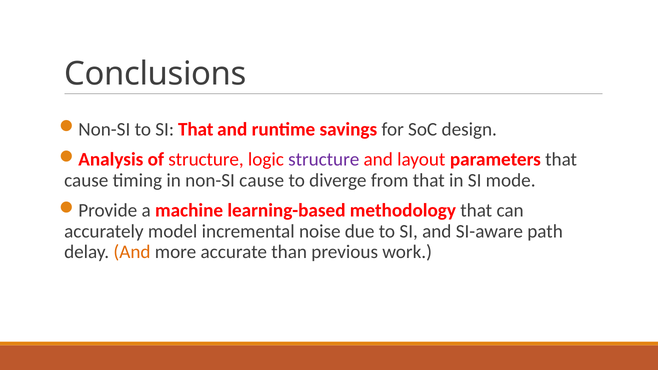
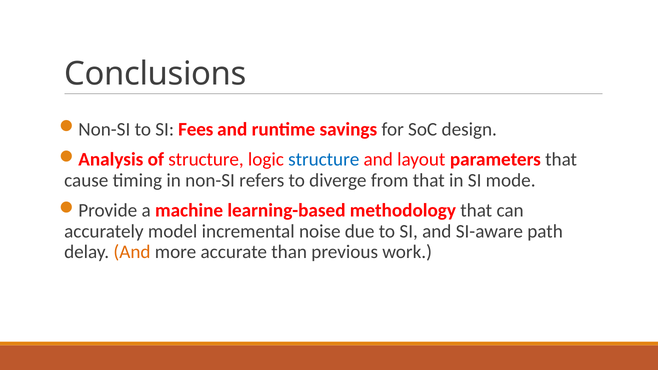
SI That: That -> Fees
structure at (324, 160) colour: purple -> blue
non-SI cause: cause -> refers
